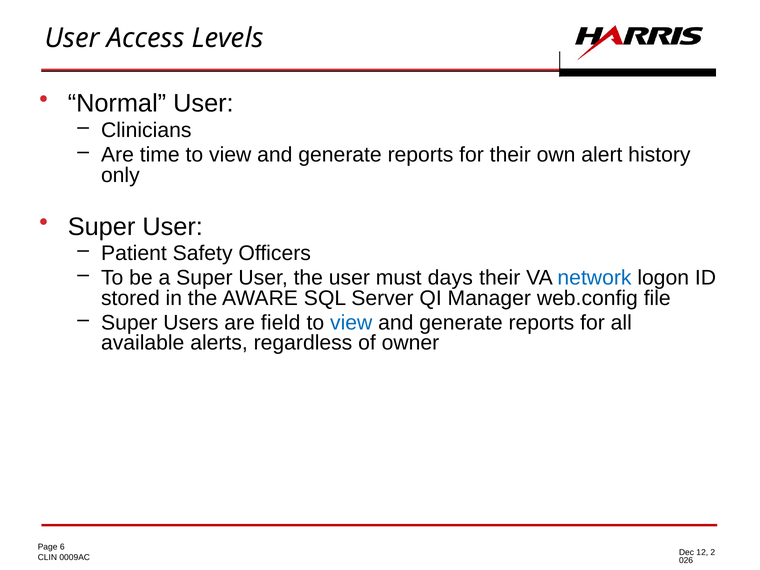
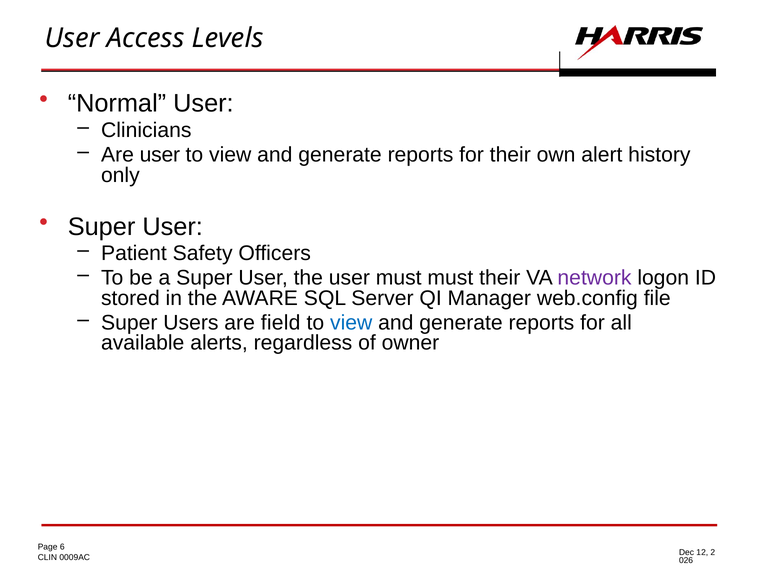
Are time: time -> user
must days: days -> must
network colour: blue -> purple
